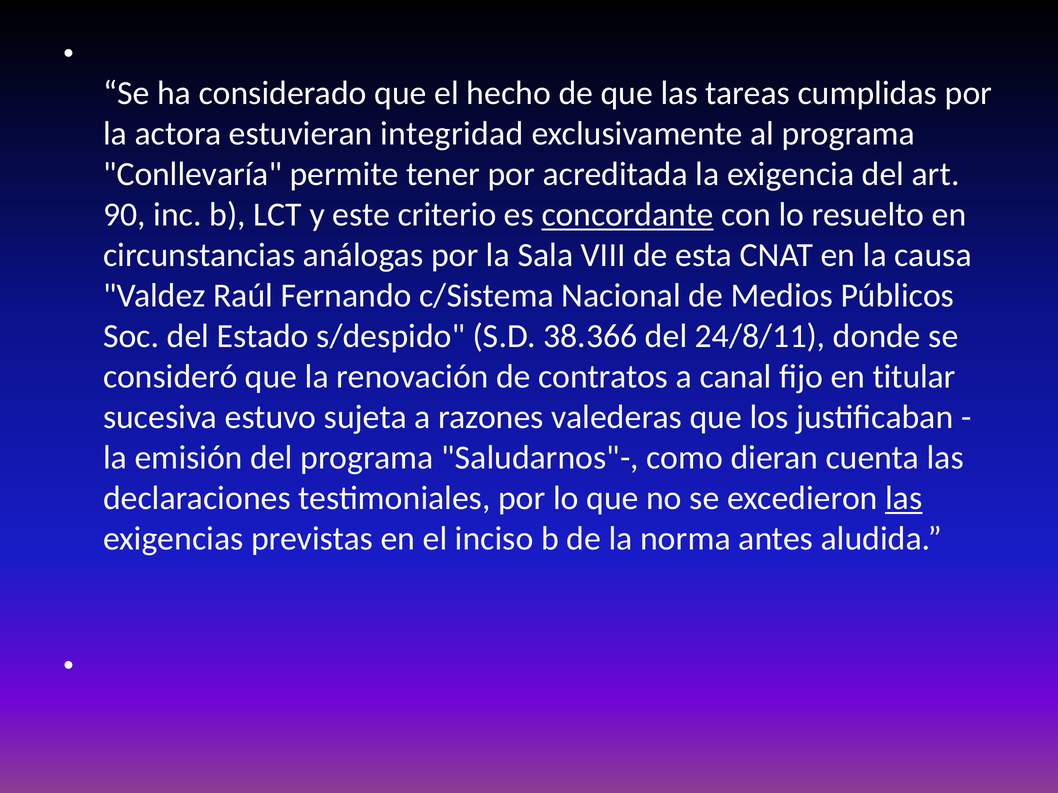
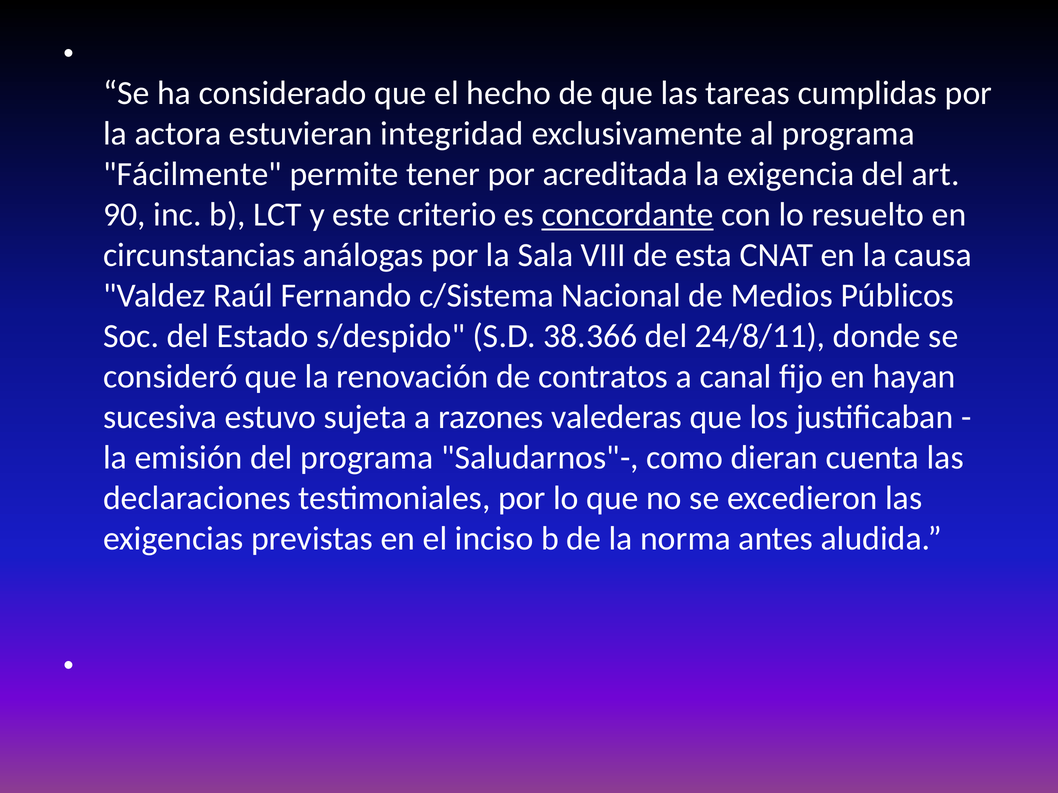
Conllevaría: Conllevaría -> Fácilmente
titular: titular -> hayan
las at (904, 499) underline: present -> none
